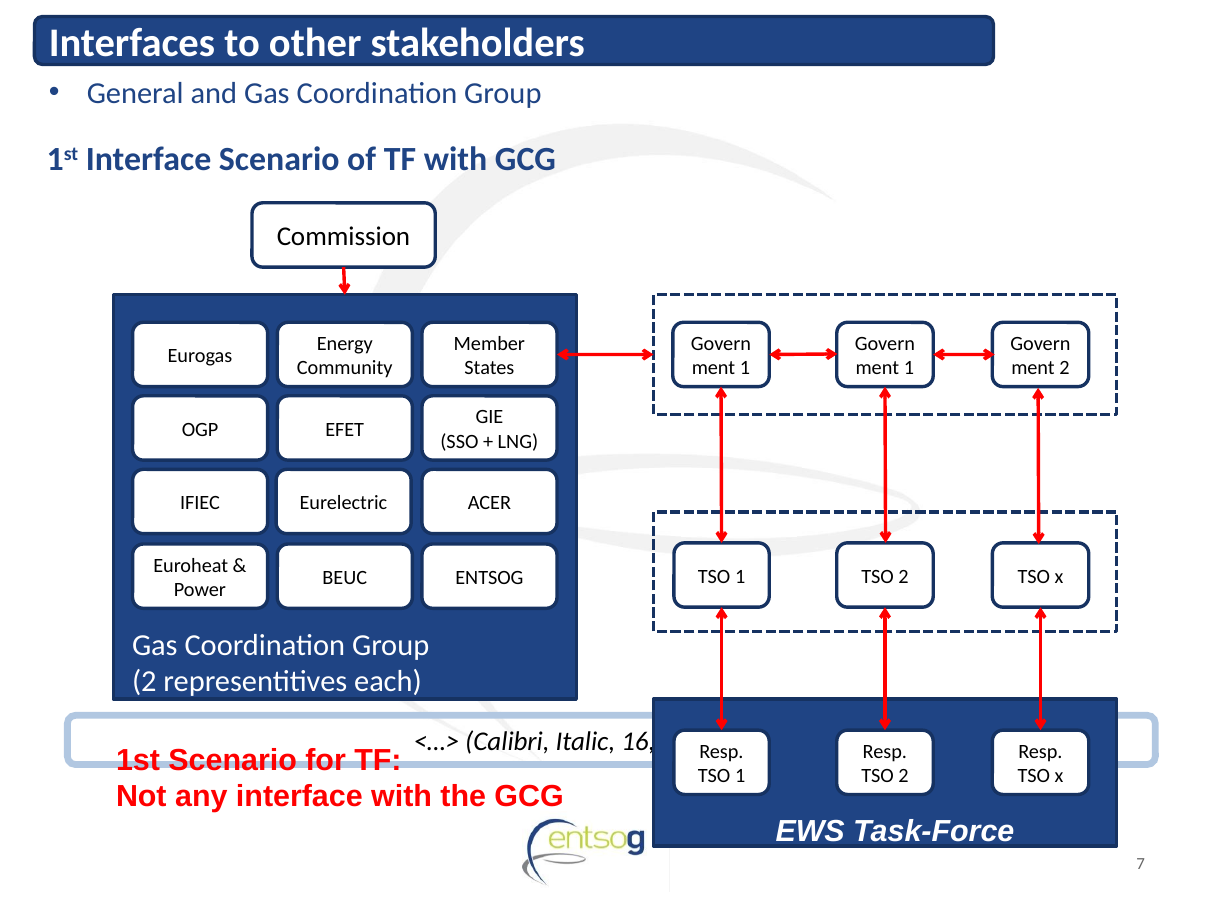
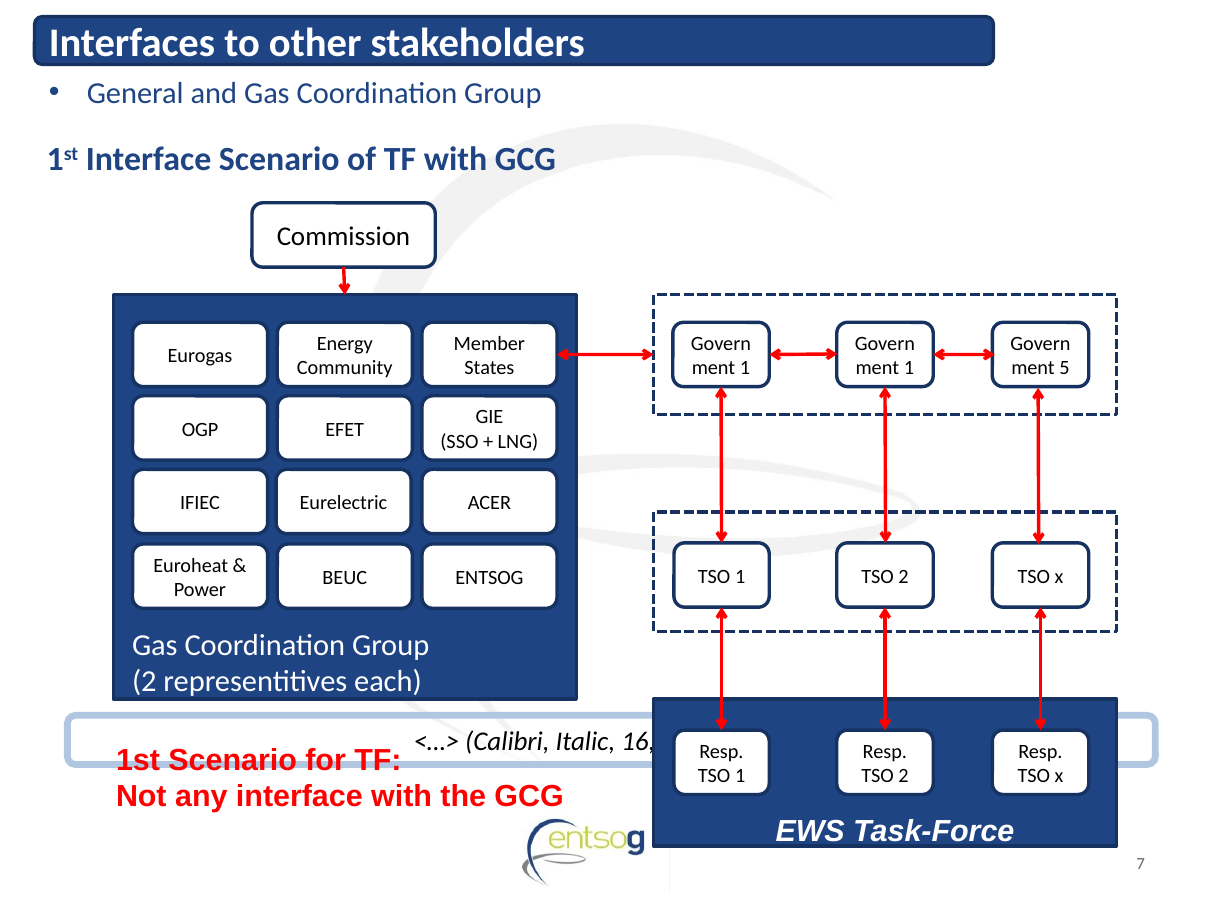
2 at (1064, 368): 2 -> 5
